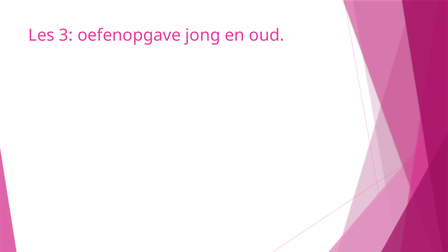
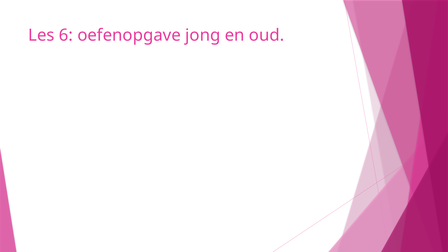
3: 3 -> 6
